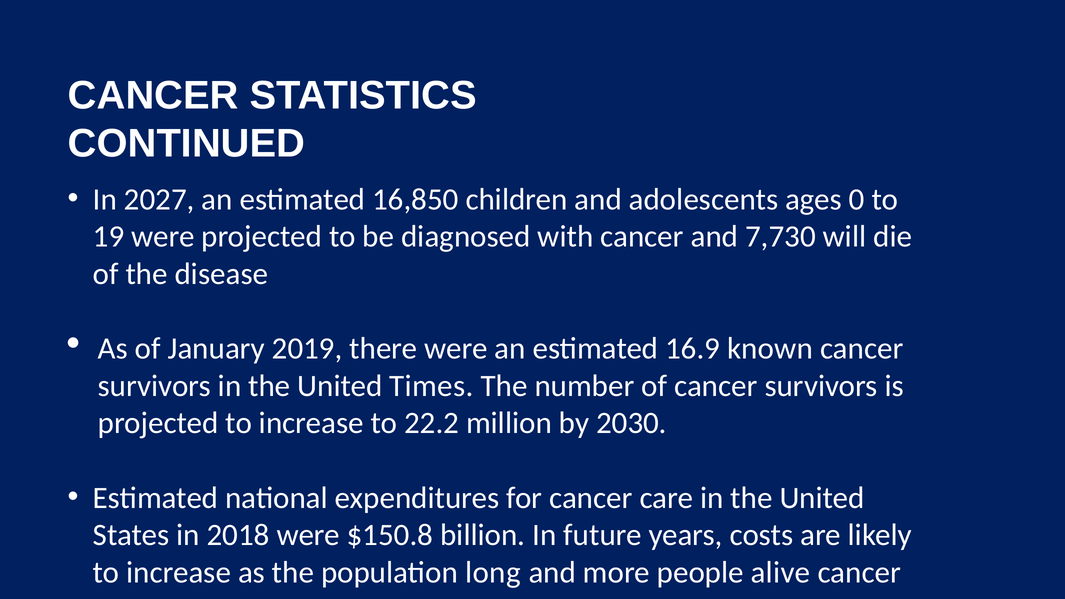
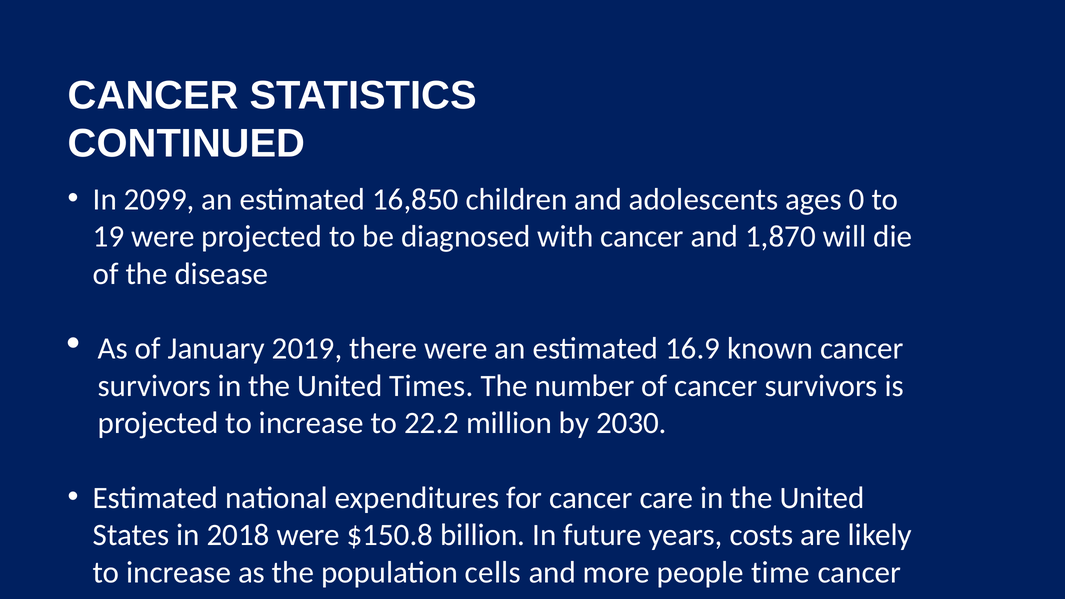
2027: 2027 -> 2099
7,730: 7,730 -> 1,870
long: long -> cells
alive: alive -> time
